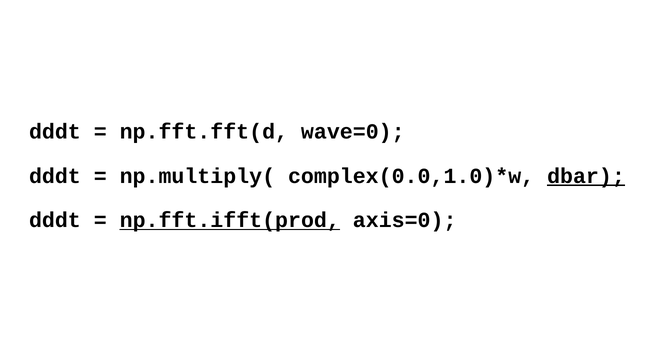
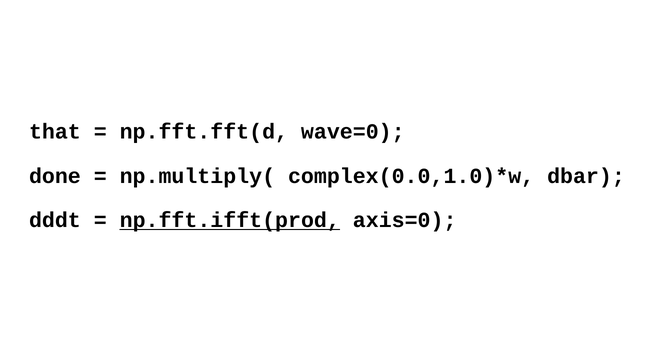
dddt at (55, 132): dddt -> that
dddt at (55, 176): dddt -> done
dbar underline: present -> none
